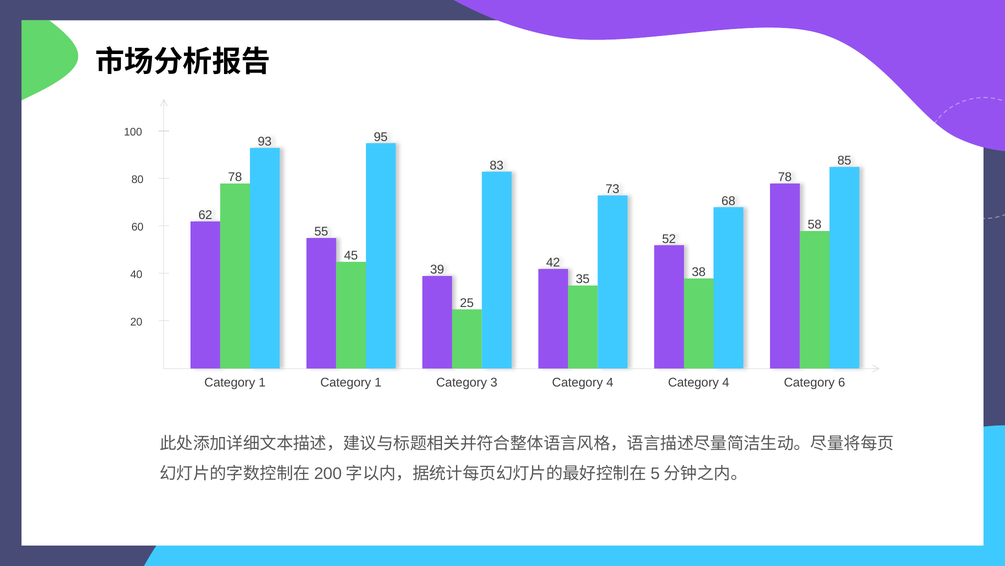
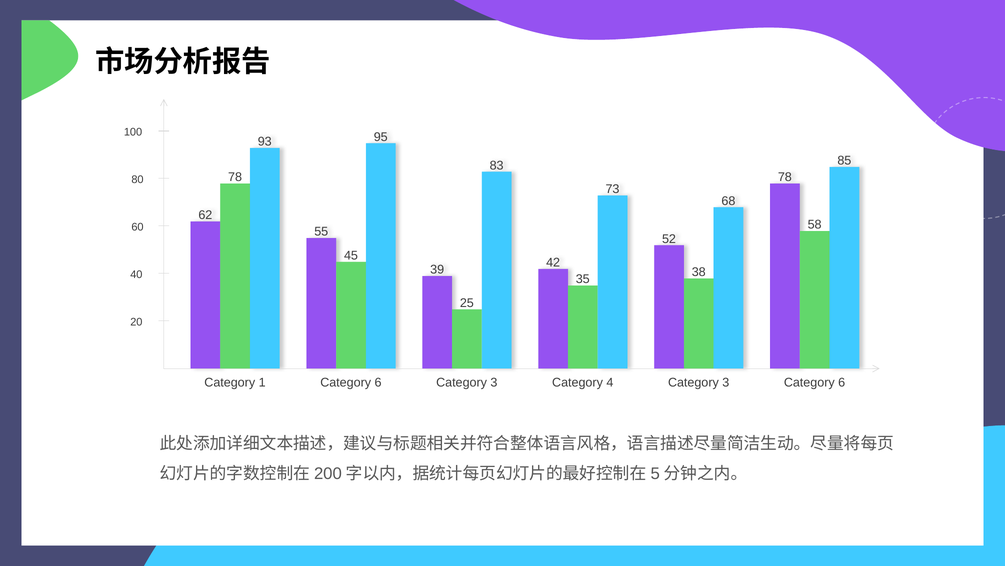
1 at (378, 382): 1 -> 6
4 at (726, 382): 4 -> 3
